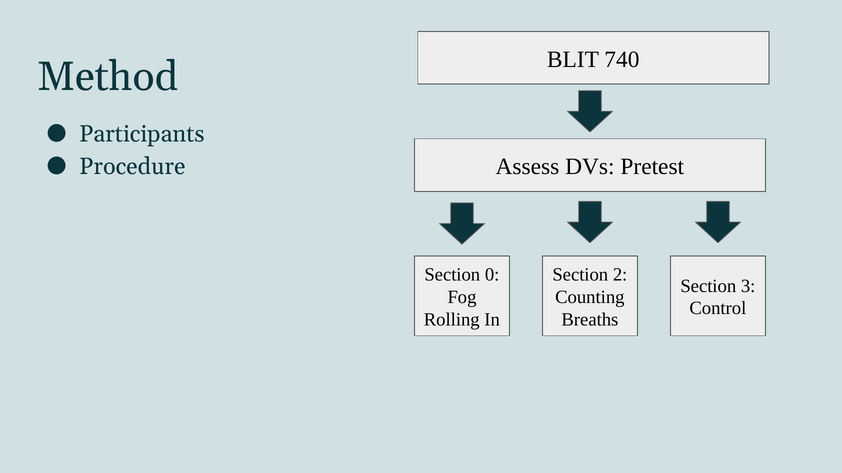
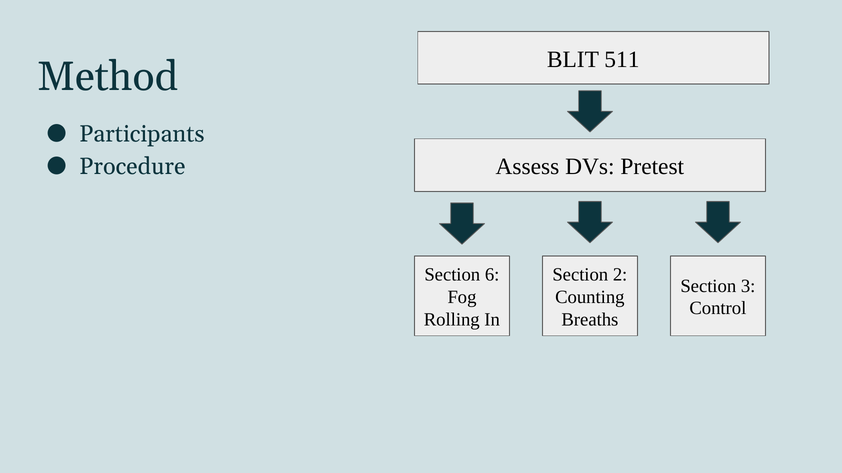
740: 740 -> 511
0: 0 -> 6
